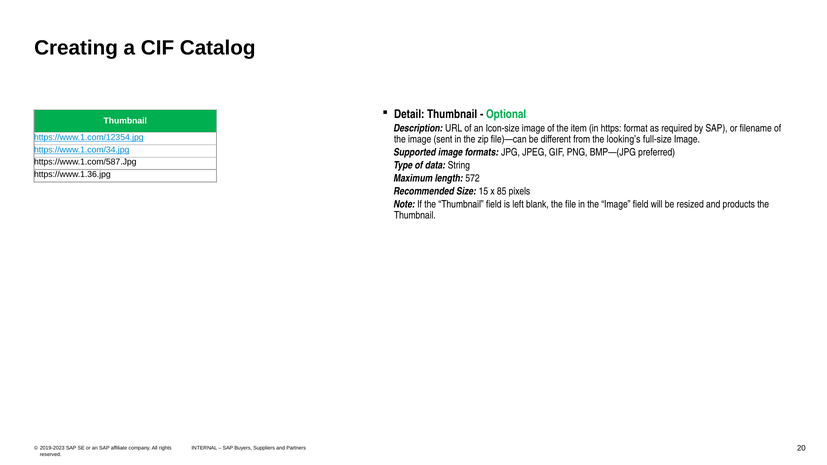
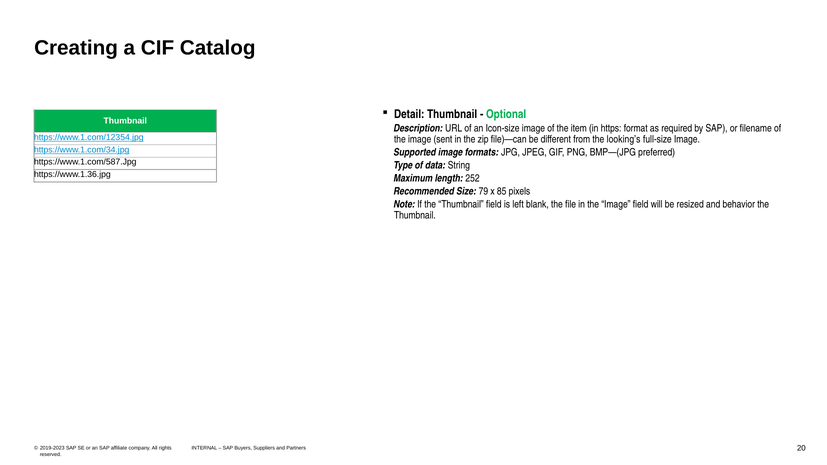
572: 572 -> 252
15: 15 -> 79
products: products -> behavior
